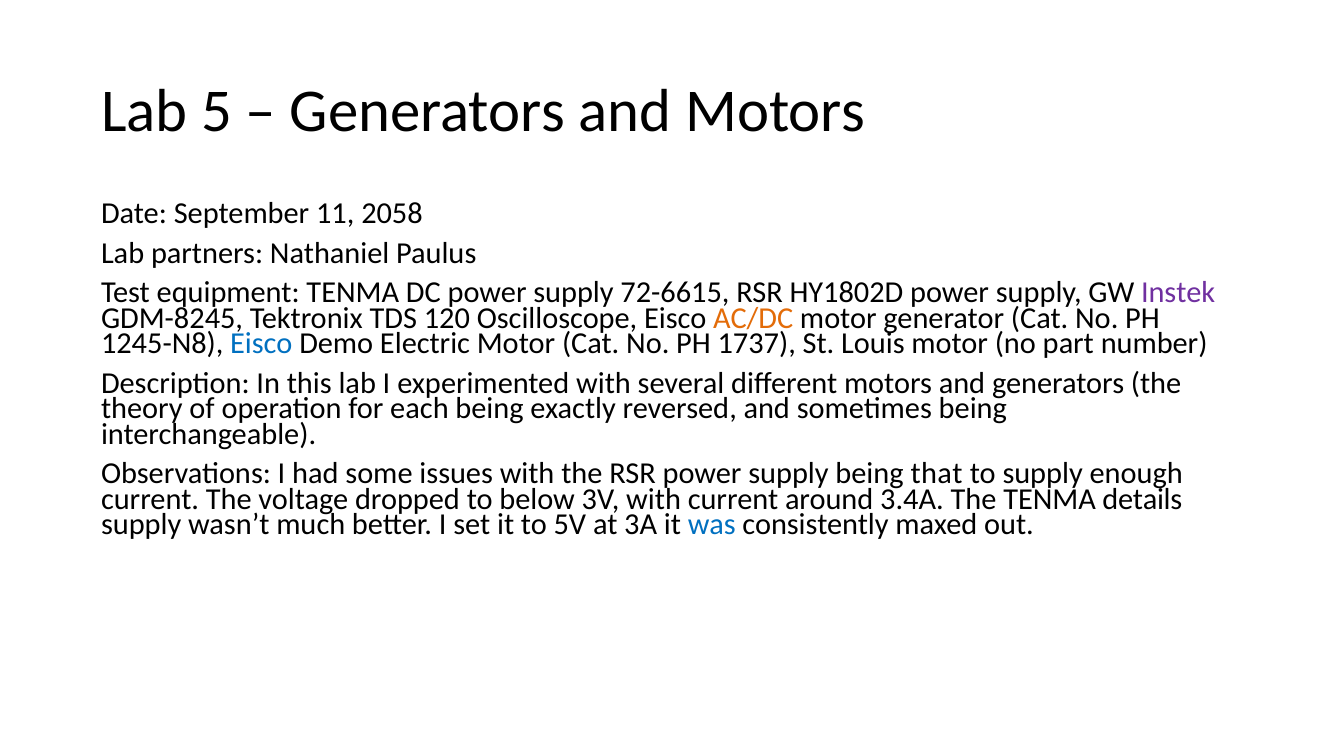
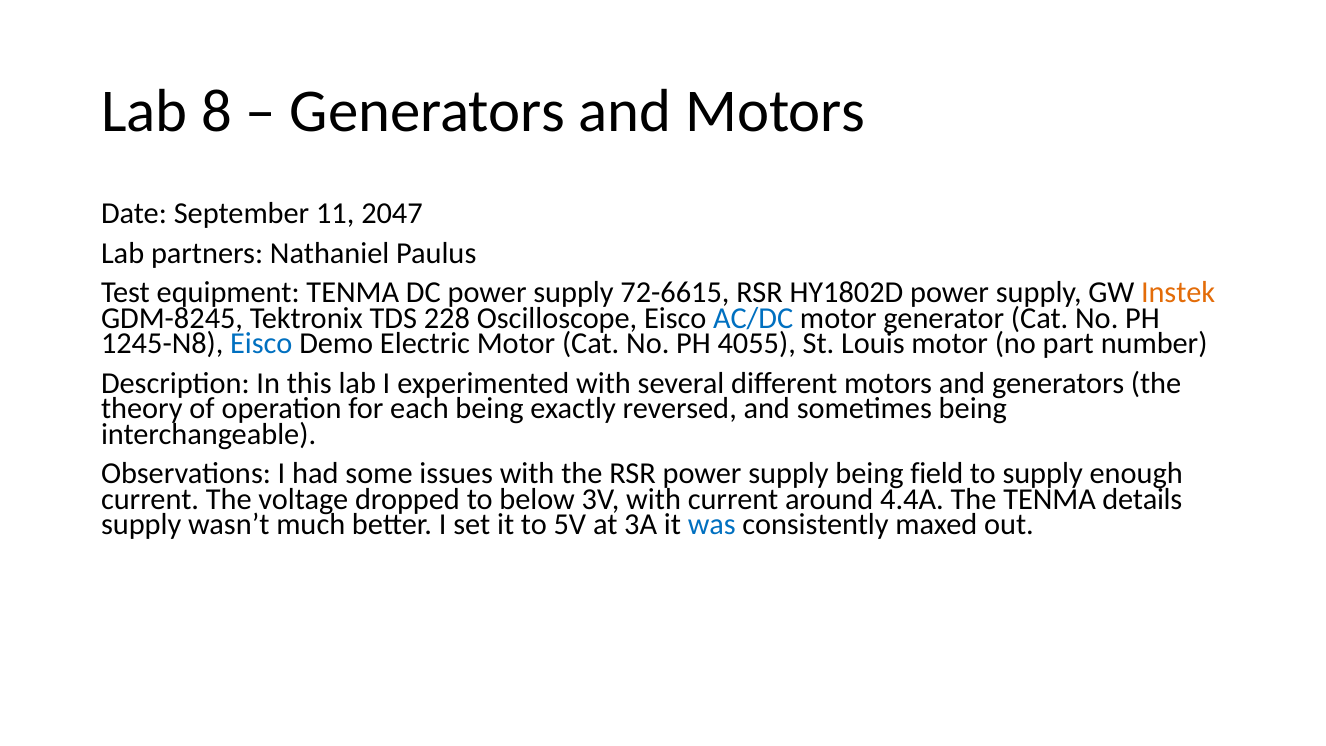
5: 5 -> 8
2058: 2058 -> 2047
Instek colour: purple -> orange
120: 120 -> 228
AC/DC colour: orange -> blue
1737: 1737 -> 4055
that: that -> field
3.4A: 3.4A -> 4.4A
